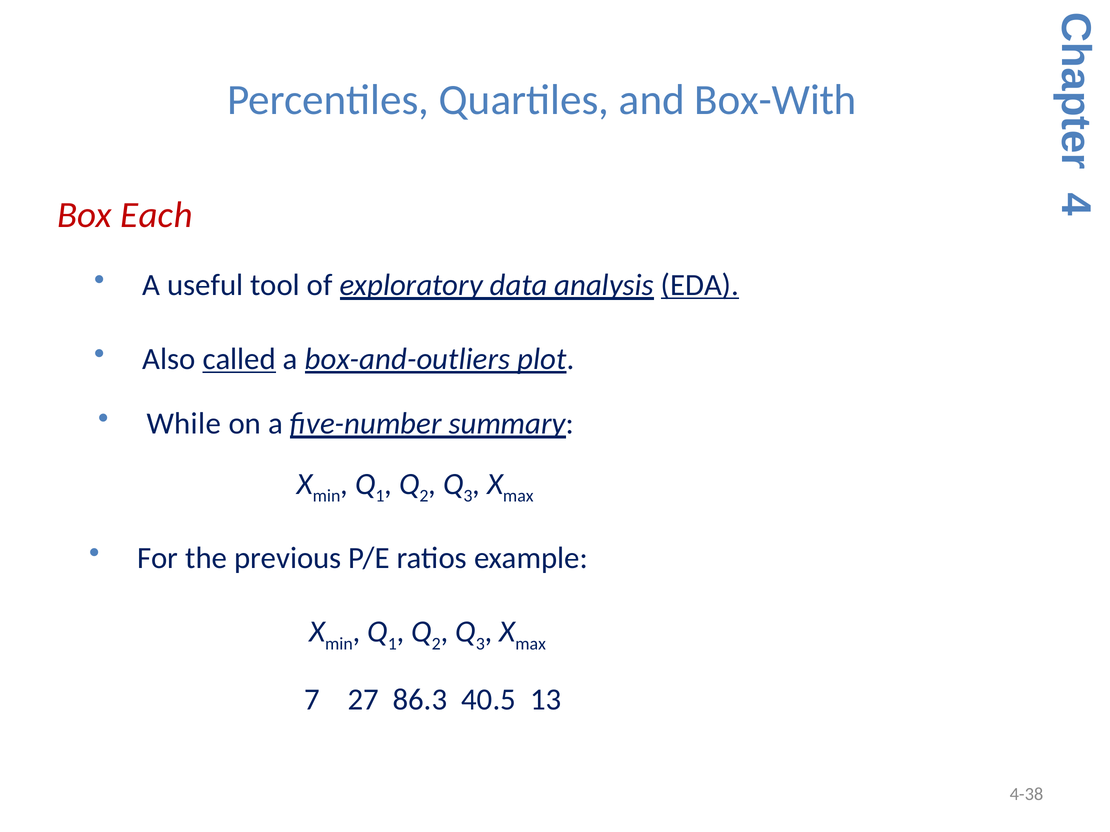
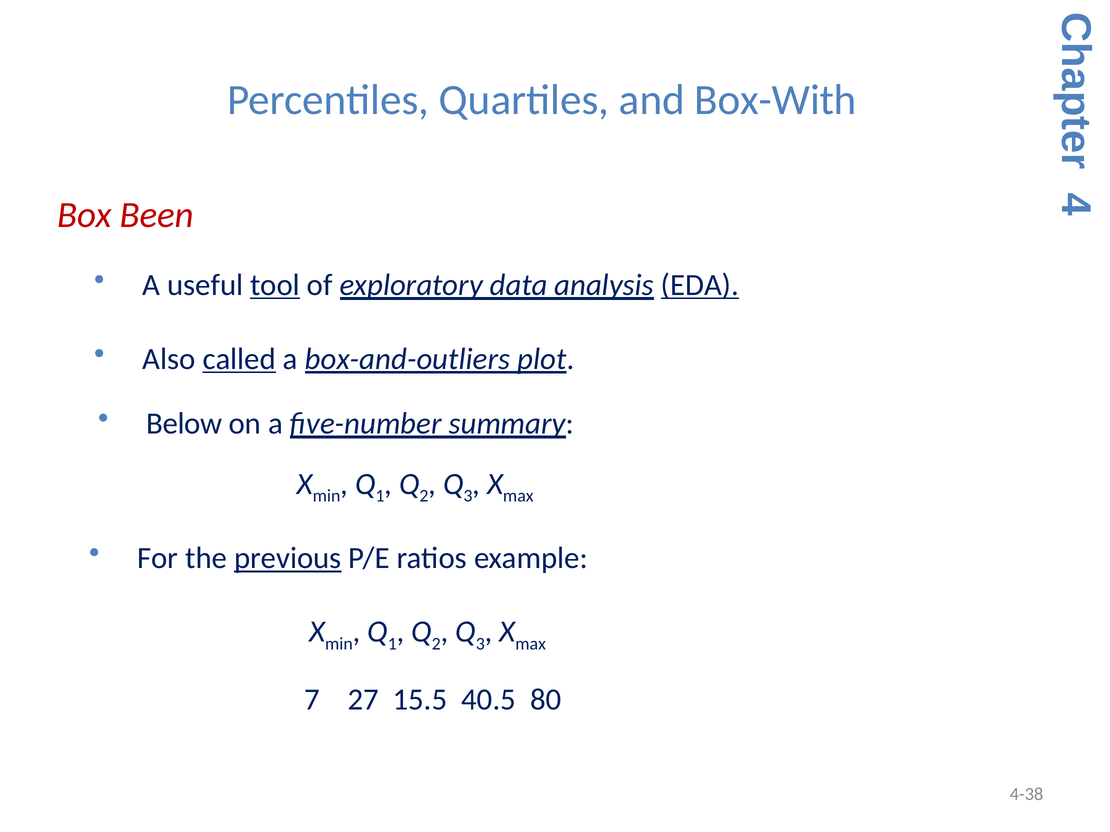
Each: Each -> Been
tool underline: none -> present
While: While -> Below
previous underline: none -> present
86.3: 86.3 -> 15.5
13: 13 -> 80
